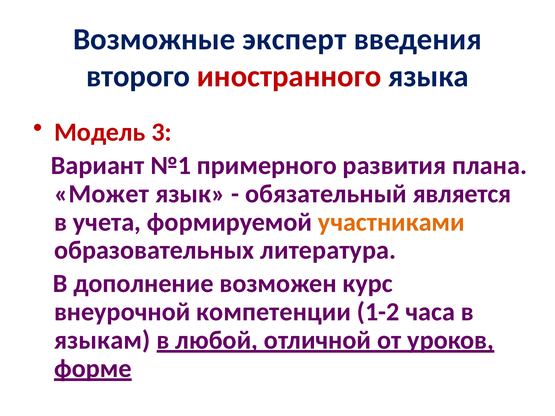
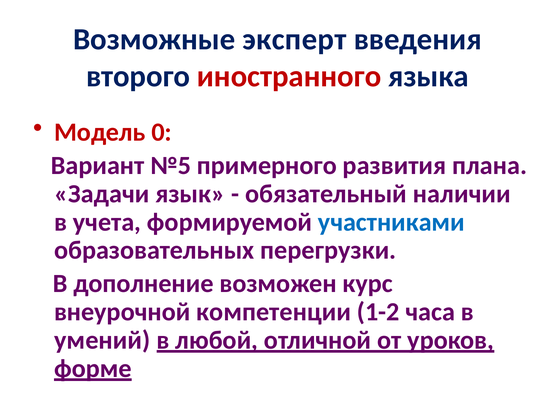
3: 3 -> 0
№1: №1 -> №5
Может: Может -> Задачи
является: является -> наличии
участниками colour: orange -> blue
литература: литература -> перегрузки
языкам: языкам -> умений
